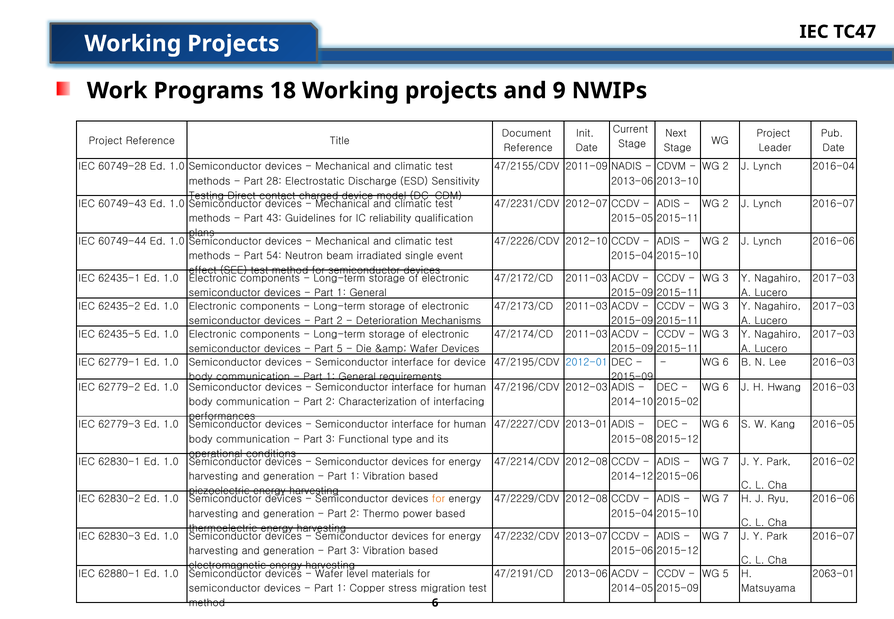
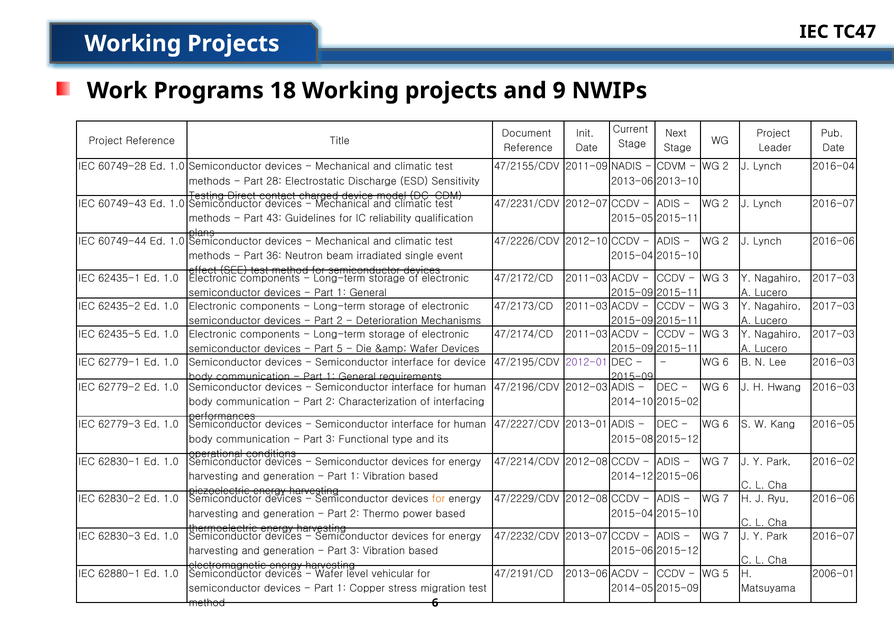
54: 54 -> 36
2012-01 colour: blue -> purple
materials: materials -> vehicular
2063-01: 2063-01 -> 2006-01
